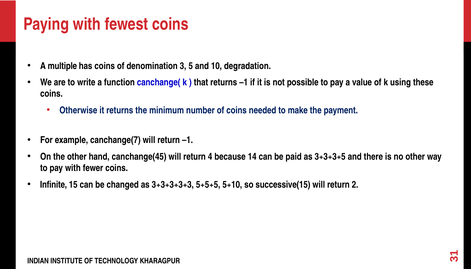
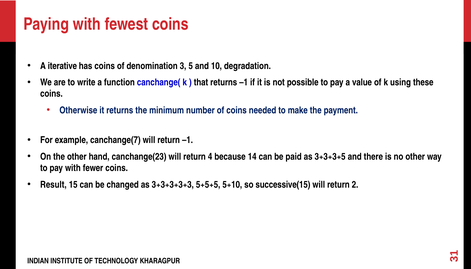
multiple: multiple -> iterative
canchange(45: canchange(45 -> canchange(23
Infinite: Infinite -> Result
